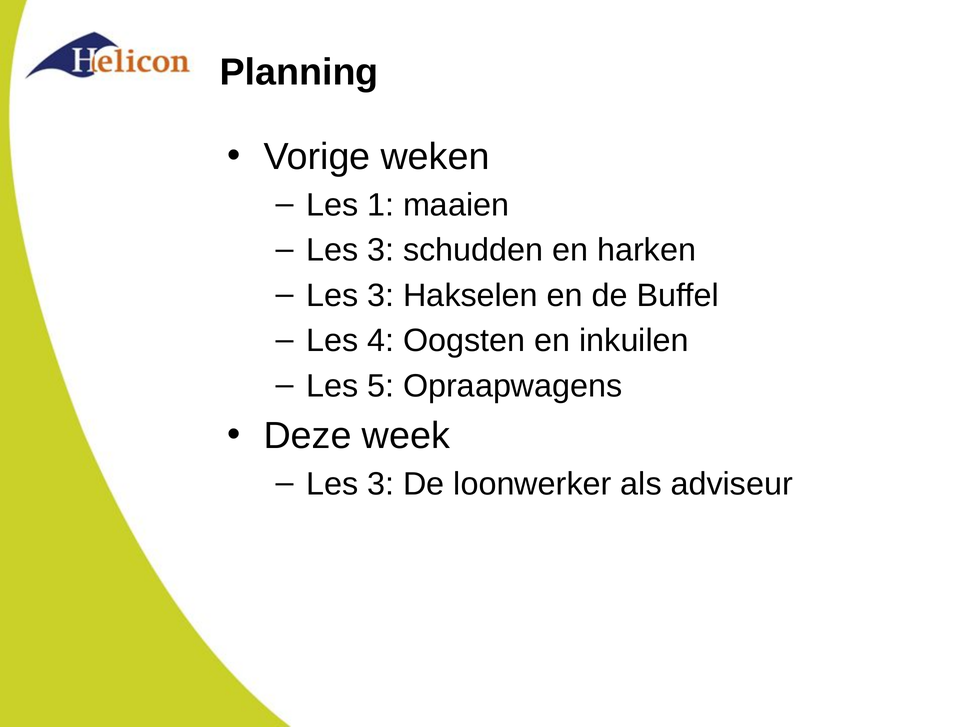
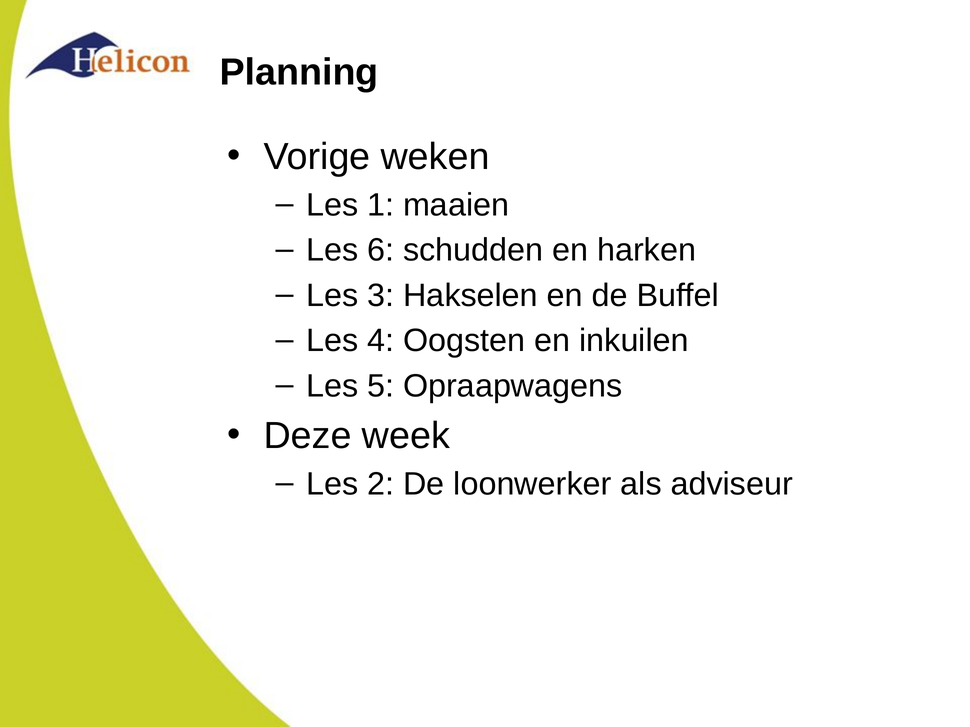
3 at (381, 250): 3 -> 6
3 at (381, 484): 3 -> 2
